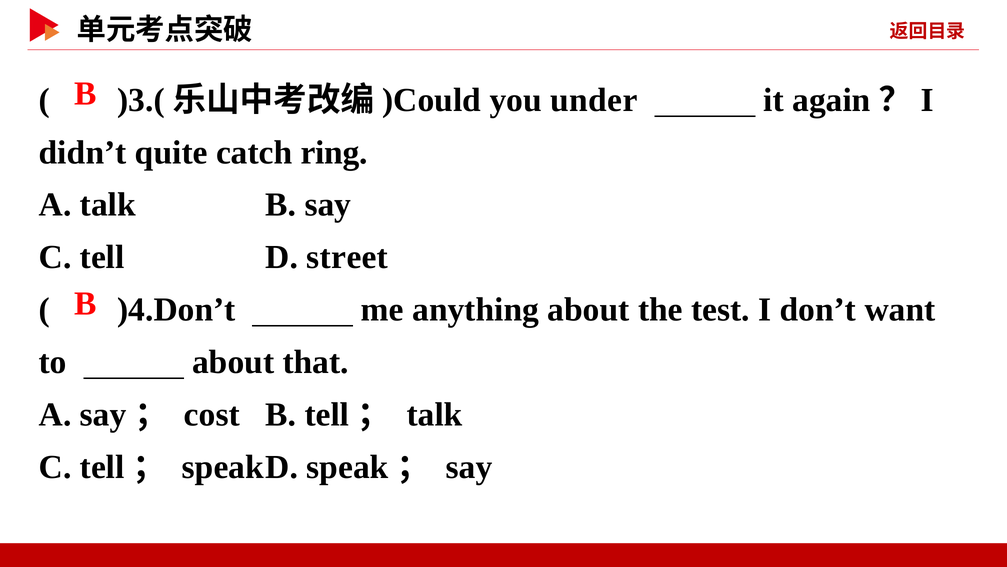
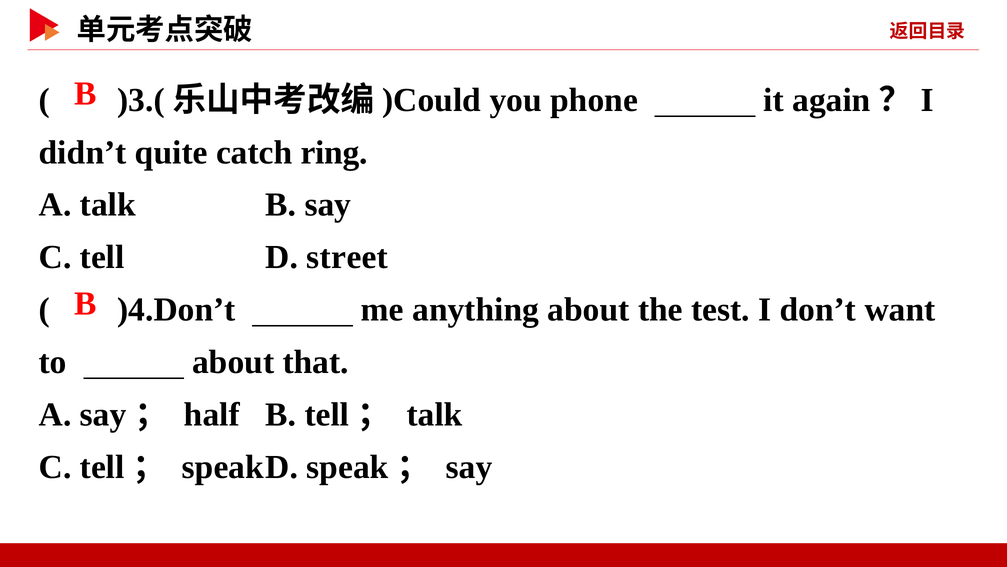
under: under -> phone
cost: cost -> half
